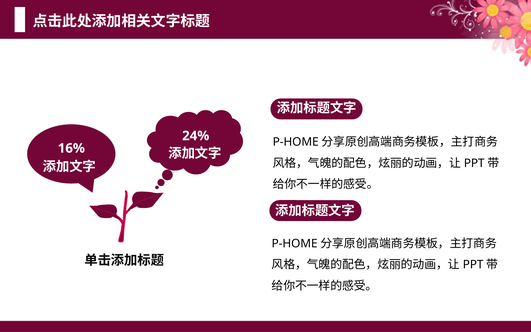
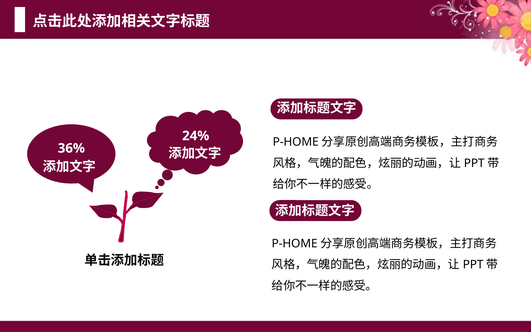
16%: 16% -> 36%
